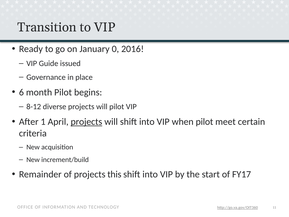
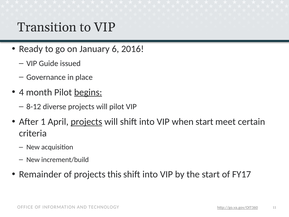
0: 0 -> 6
6: 6 -> 4
begins underline: none -> present
when pilot: pilot -> start
